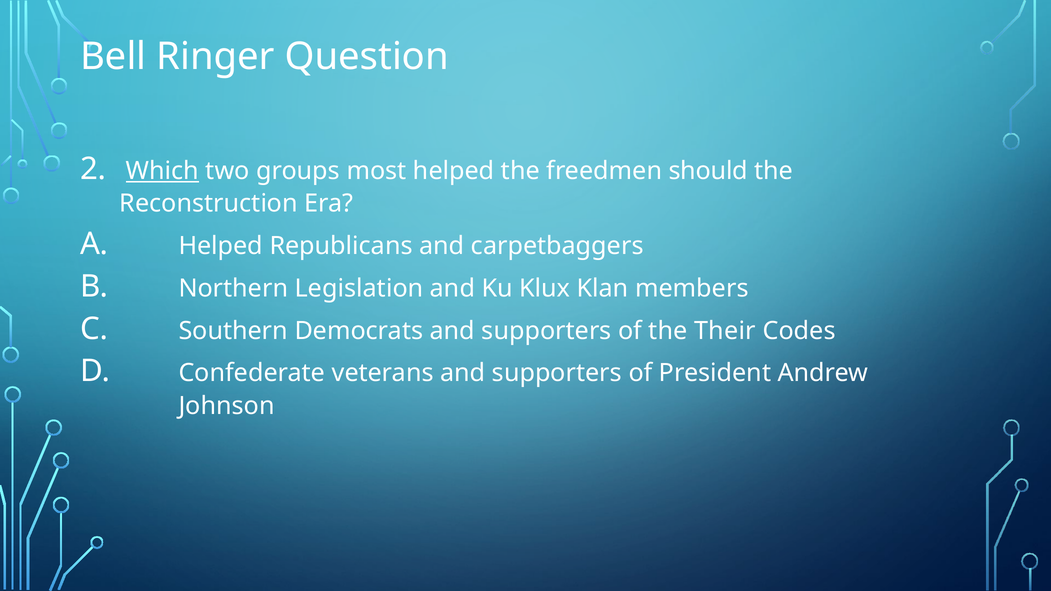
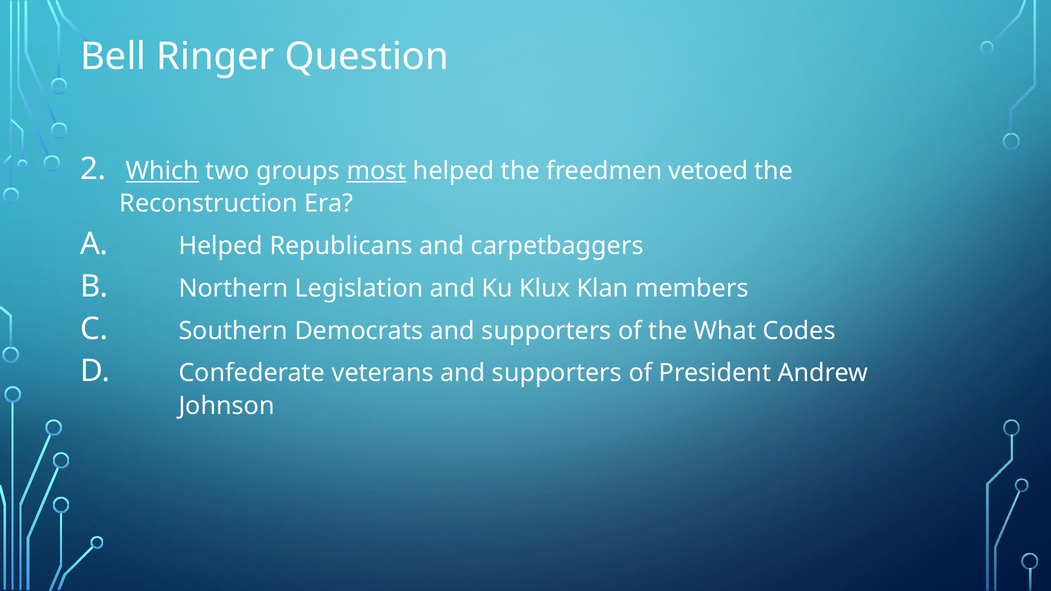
most underline: none -> present
should: should -> vetoed
Their: Their -> What
